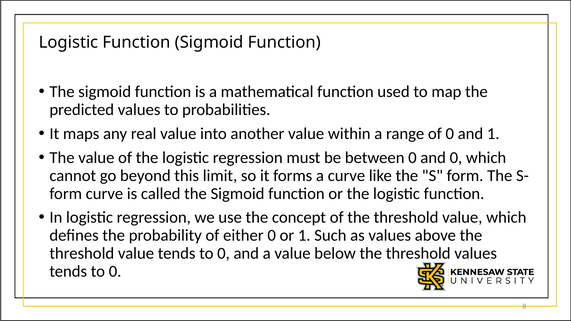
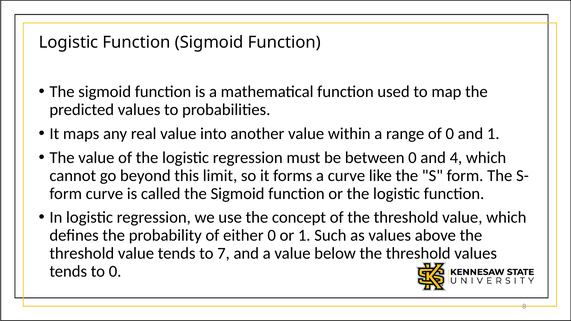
and 0: 0 -> 4
value tends to 0: 0 -> 7
